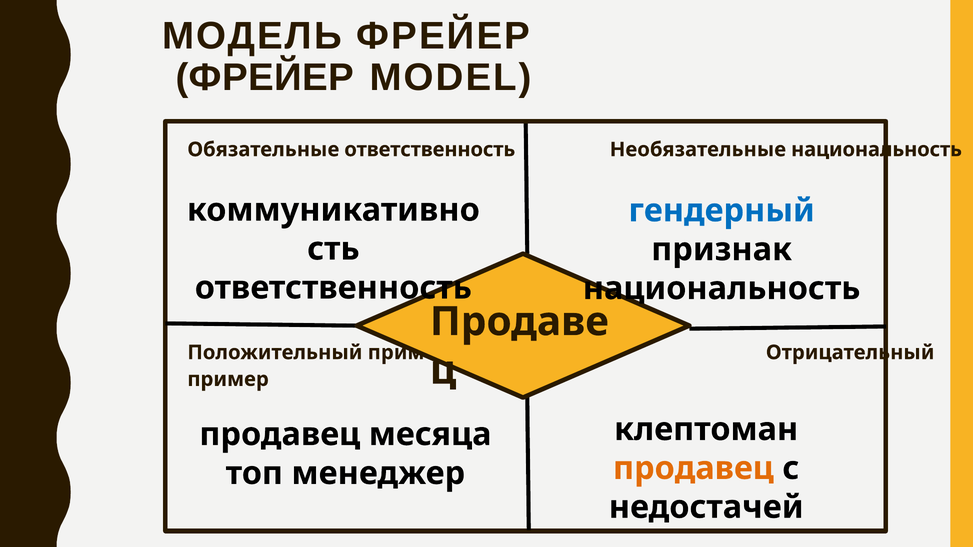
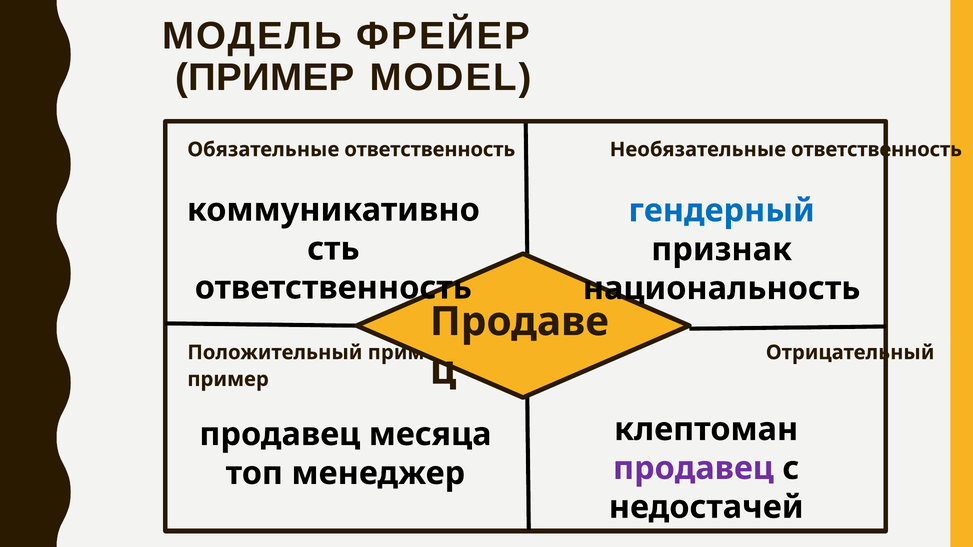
ФРЕЙЕР at (265, 78): ФРЕЙЕР -> ПРИМЕР
Необязательные национальность: национальность -> ответственность
продавец at (693, 469) colour: orange -> purple
